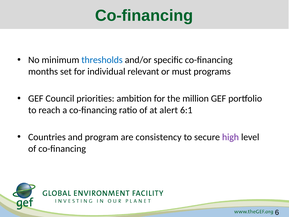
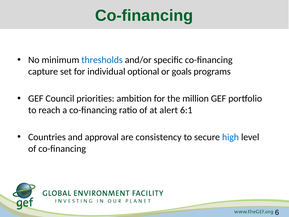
months: months -> capture
relevant: relevant -> optional
must: must -> goals
program: program -> approval
high colour: purple -> blue
